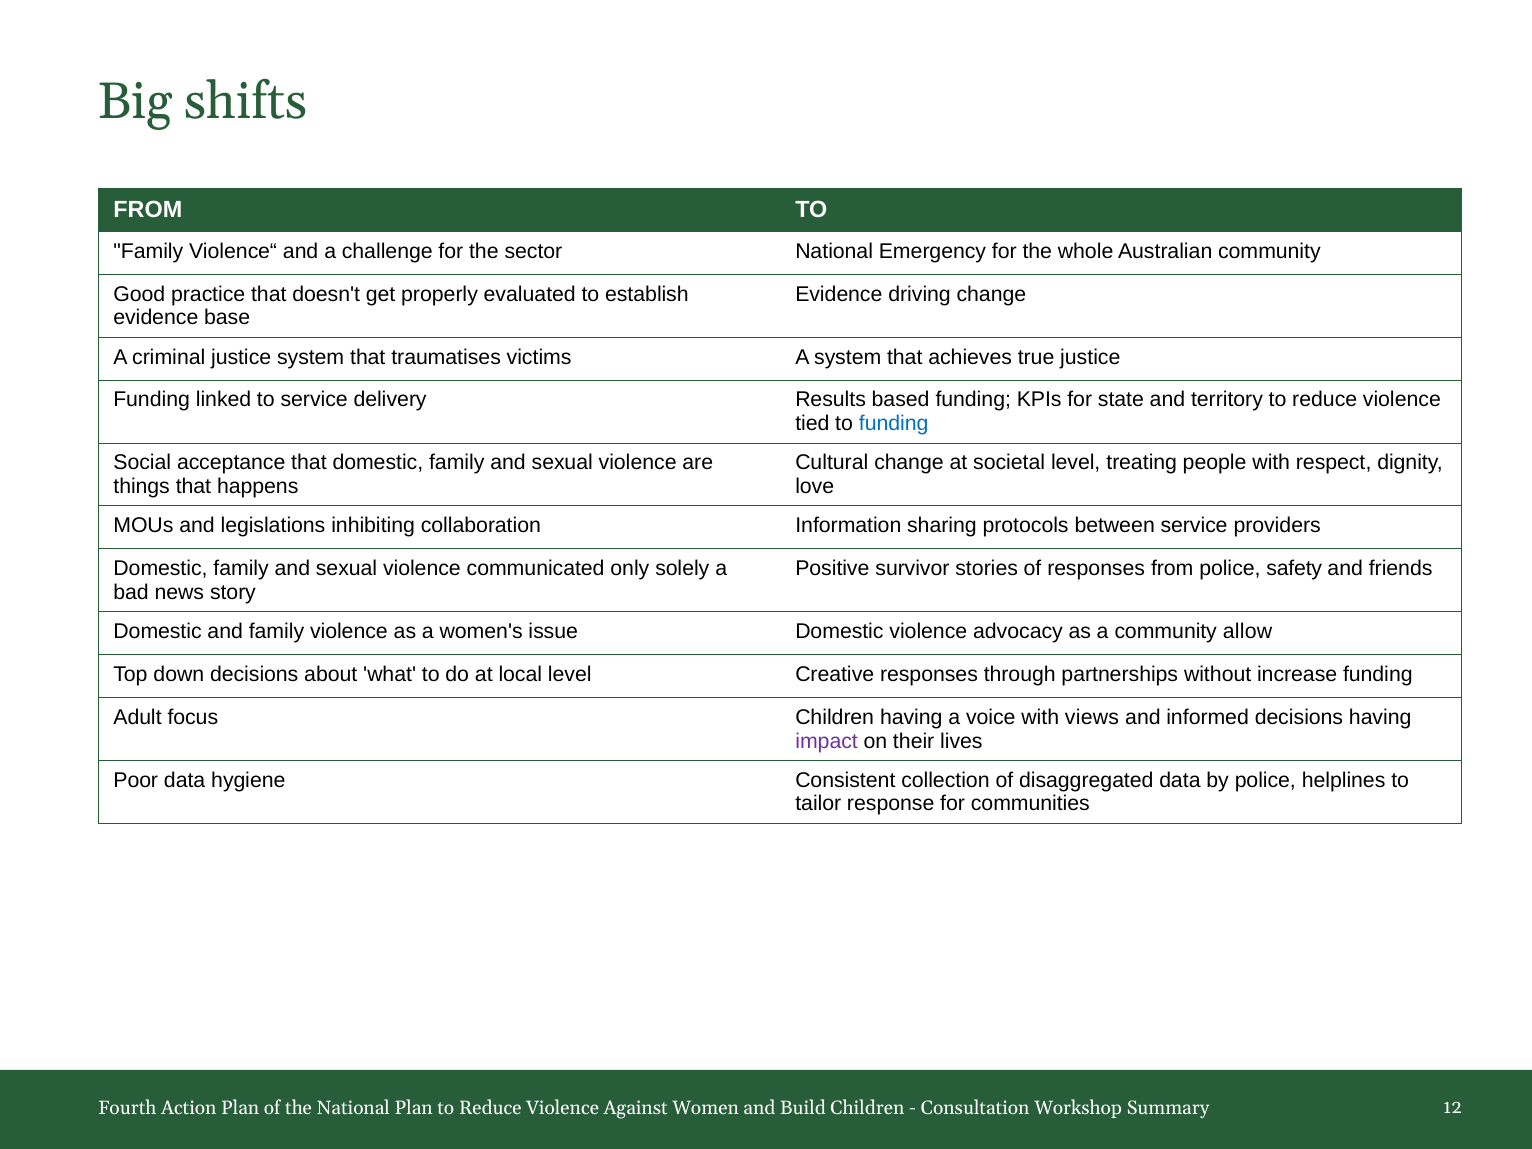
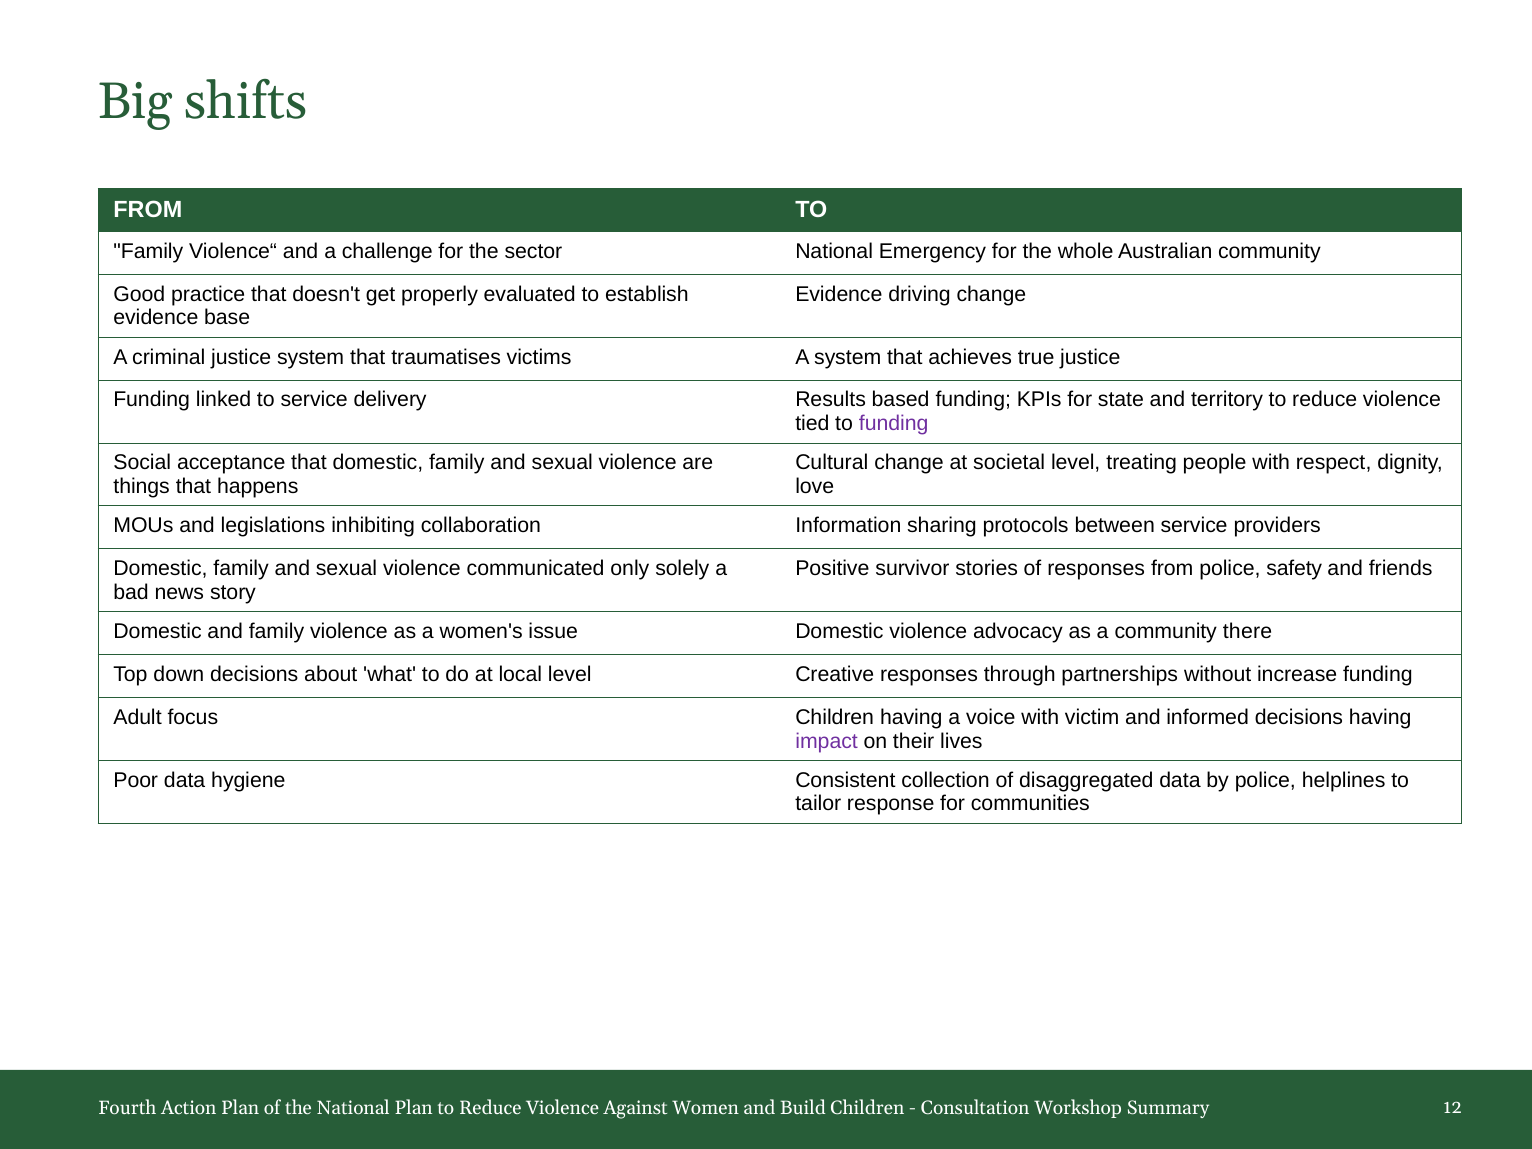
funding at (894, 424) colour: blue -> purple
allow: allow -> there
views: views -> victim
